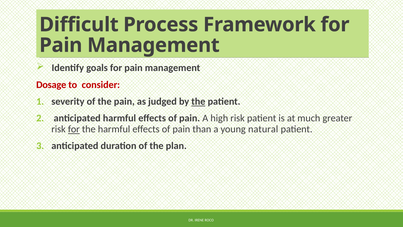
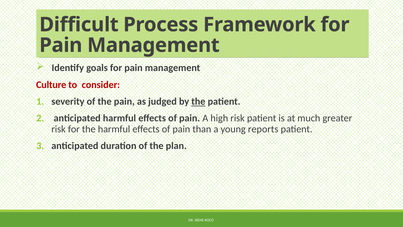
Dosage: Dosage -> Culture
for at (74, 129) underline: present -> none
natural: natural -> reports
